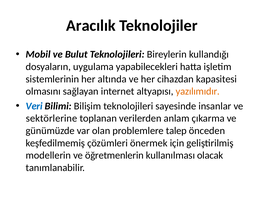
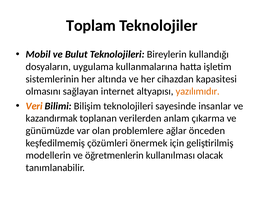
Aracılık: Aracılık -> Toplam
yapabilecekleri: yapabilecekleri -> kullanmalarına
Veri colour: blue -> orange
sektörlerine: sektörlerine -> kazandırmak
talep: talep -> ağlar
